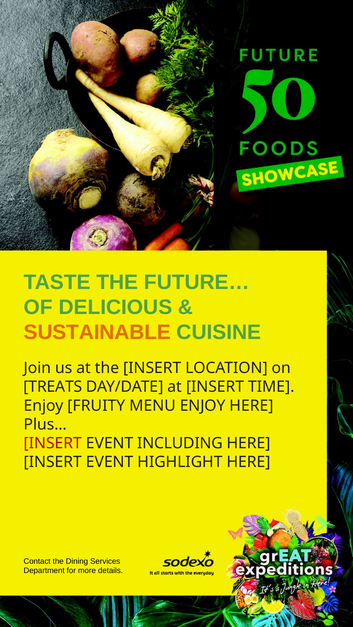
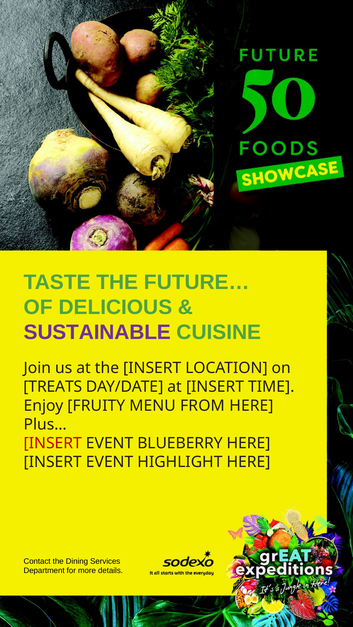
SUSTAINABLE colour: orange -> purple
MENU ENJOY: ENJOY -> FROM
INCLUDING: INCLUDING -> BLUEBERRY
